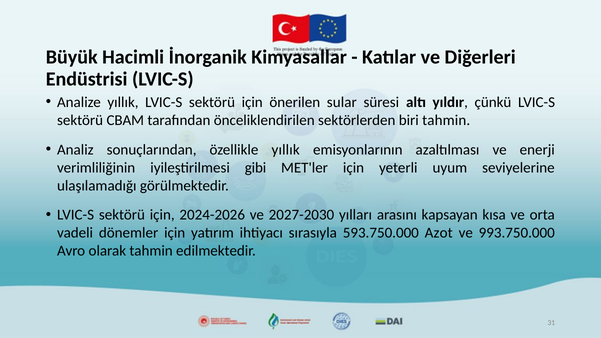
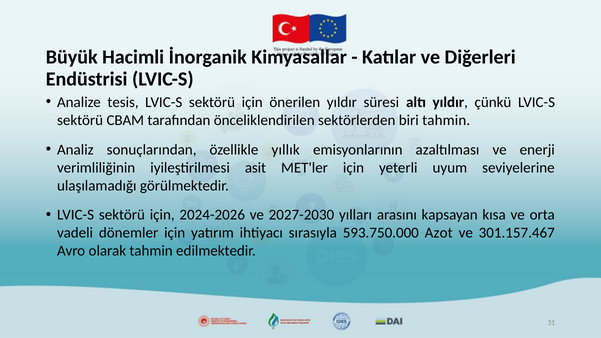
Analize yıllık: yıllık -> tesis
önerilen sular: sular -> yıldır
gibi: gibi -> asit
993.750.000: 993.750.000 -> 301.157.467
